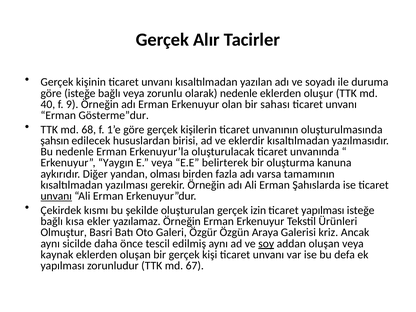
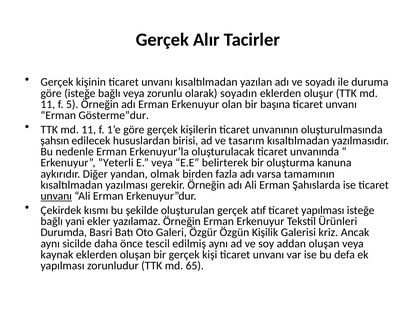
olarak nedenle: nedenle -> soyadın
40 at (48, 104): 40 -> 11
9: 9 -> 5
sahası: sahası -> başına
68 at (89, 130): 68 -> 11
eklerdir: eklerdir -> tasarım
Yaygın: Yaygın -> Yeterli
olması: olması -> olmak
izin: izin -> atıf
kısa: kısa -> yani
Olmuştur: Olmuştur -> Durumda
Araya: Araya -> Kişilik
soy underline: present -> none
67: 67 -> 65
